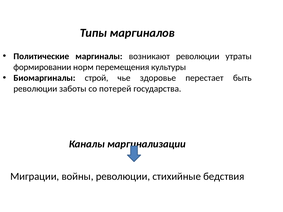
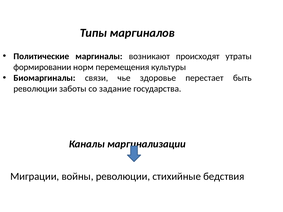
возникают революции: революции -> происходят
строй: строй -> связи
потерей: потерей -> задание
